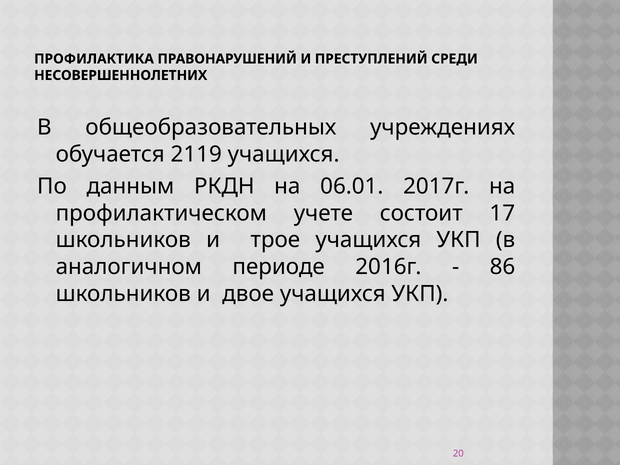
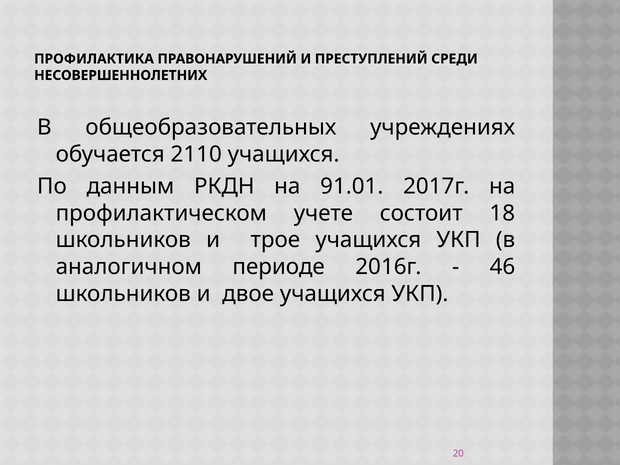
2119: 2119 -> 2110
06.01: 06.01 -> 91.01
17: 17 -> 18
86: 86 -> 46
